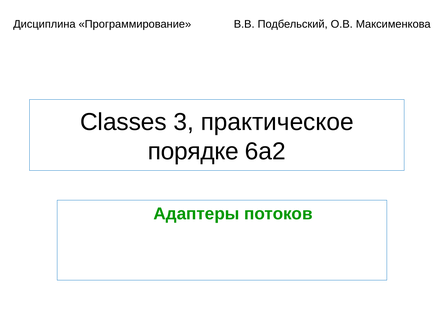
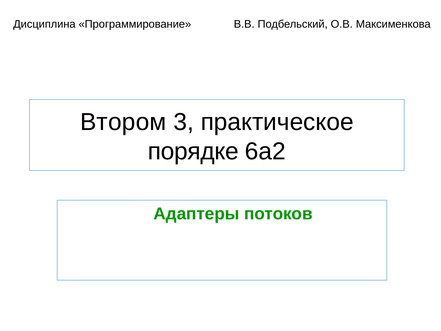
Classes: Classes -> Втором
